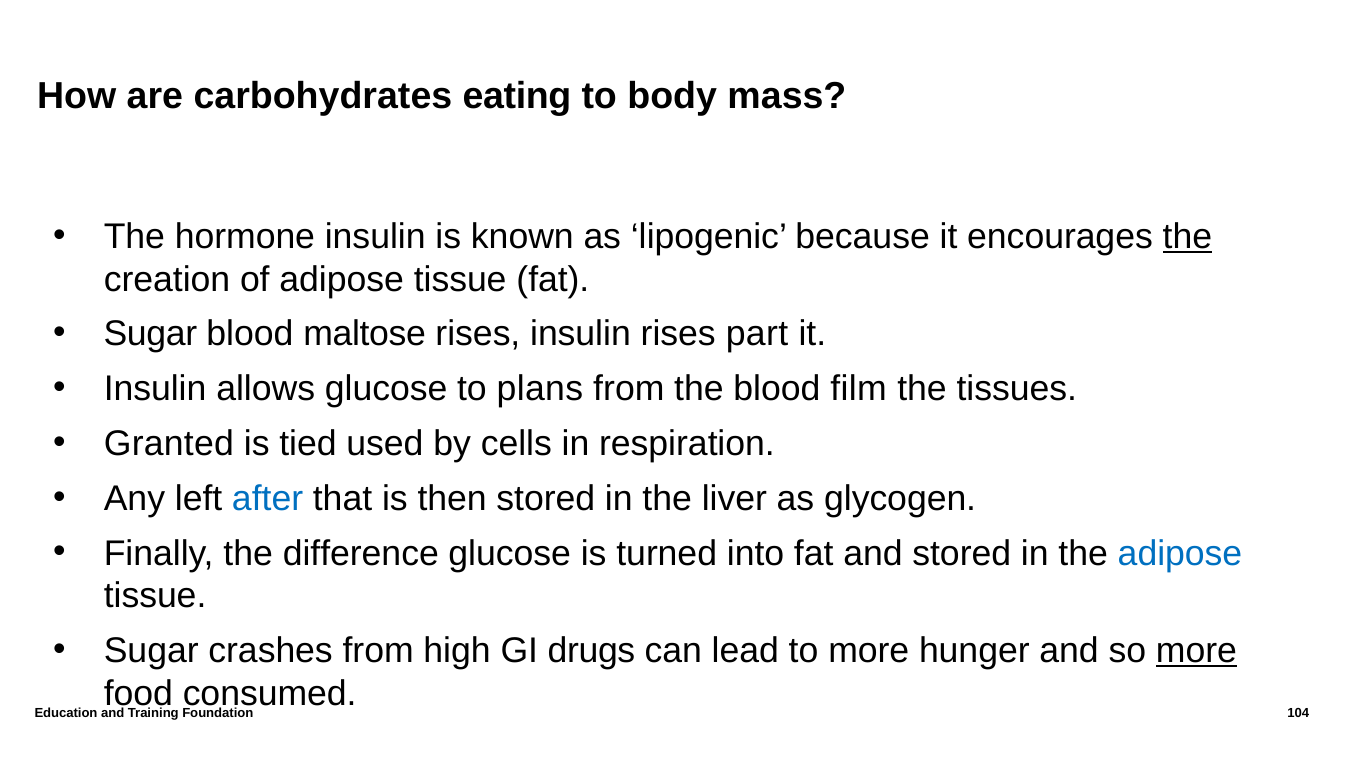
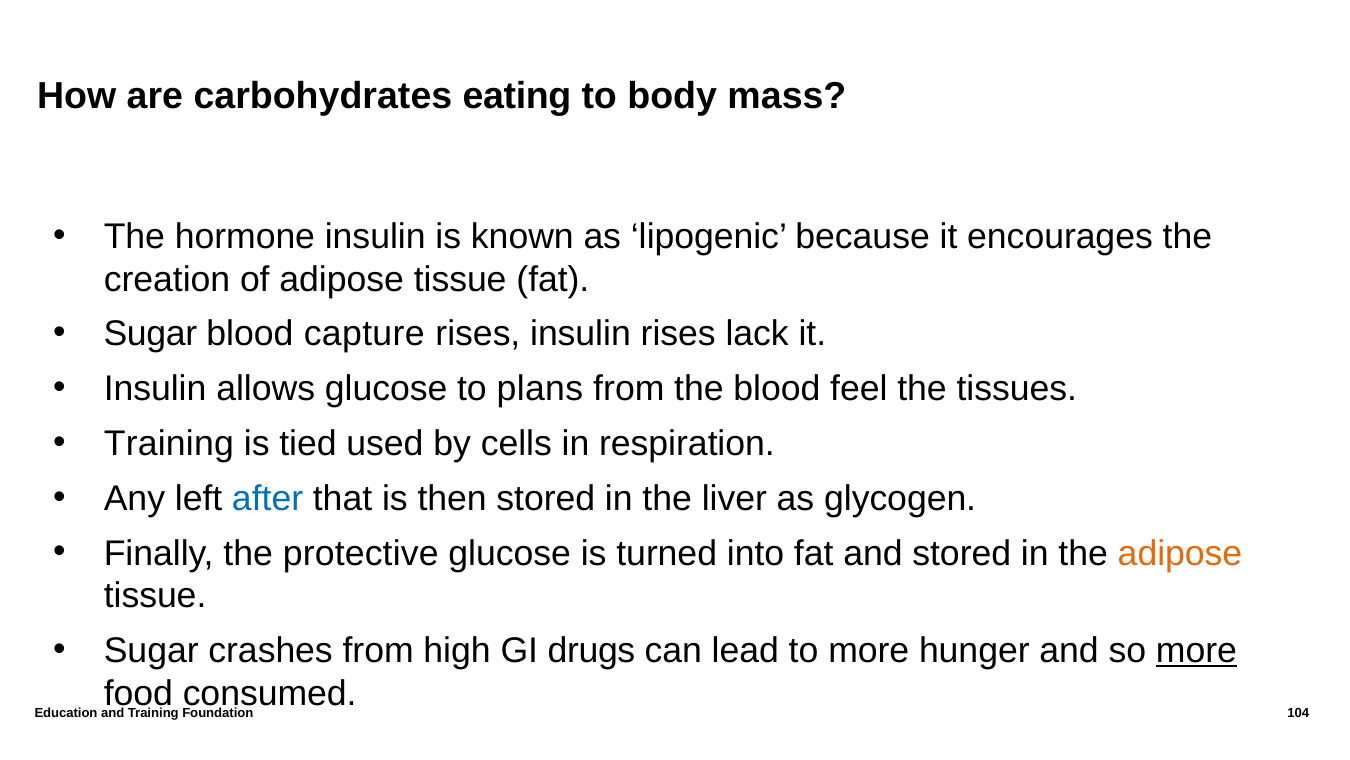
the at (1187, 236) underline: present -> none
maltose: maltose -> capture
part: part -> lack
film: film -> feel
Granted at (169, 443): Granted -> Training
difference: difference -> protective
adipose at (1180, 553) colour: blue -> orange
